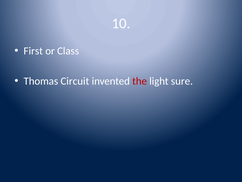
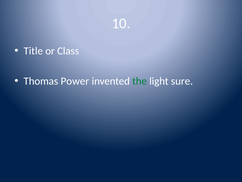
First: First -> Title
Circuit: Circuit -> Power
the colour: red -> green
